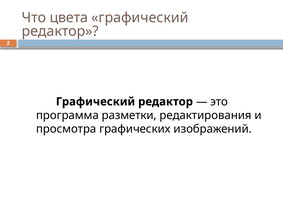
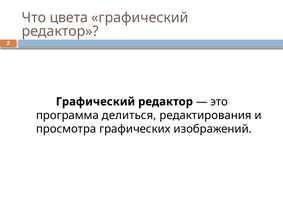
разметки: разметки -> делиться
